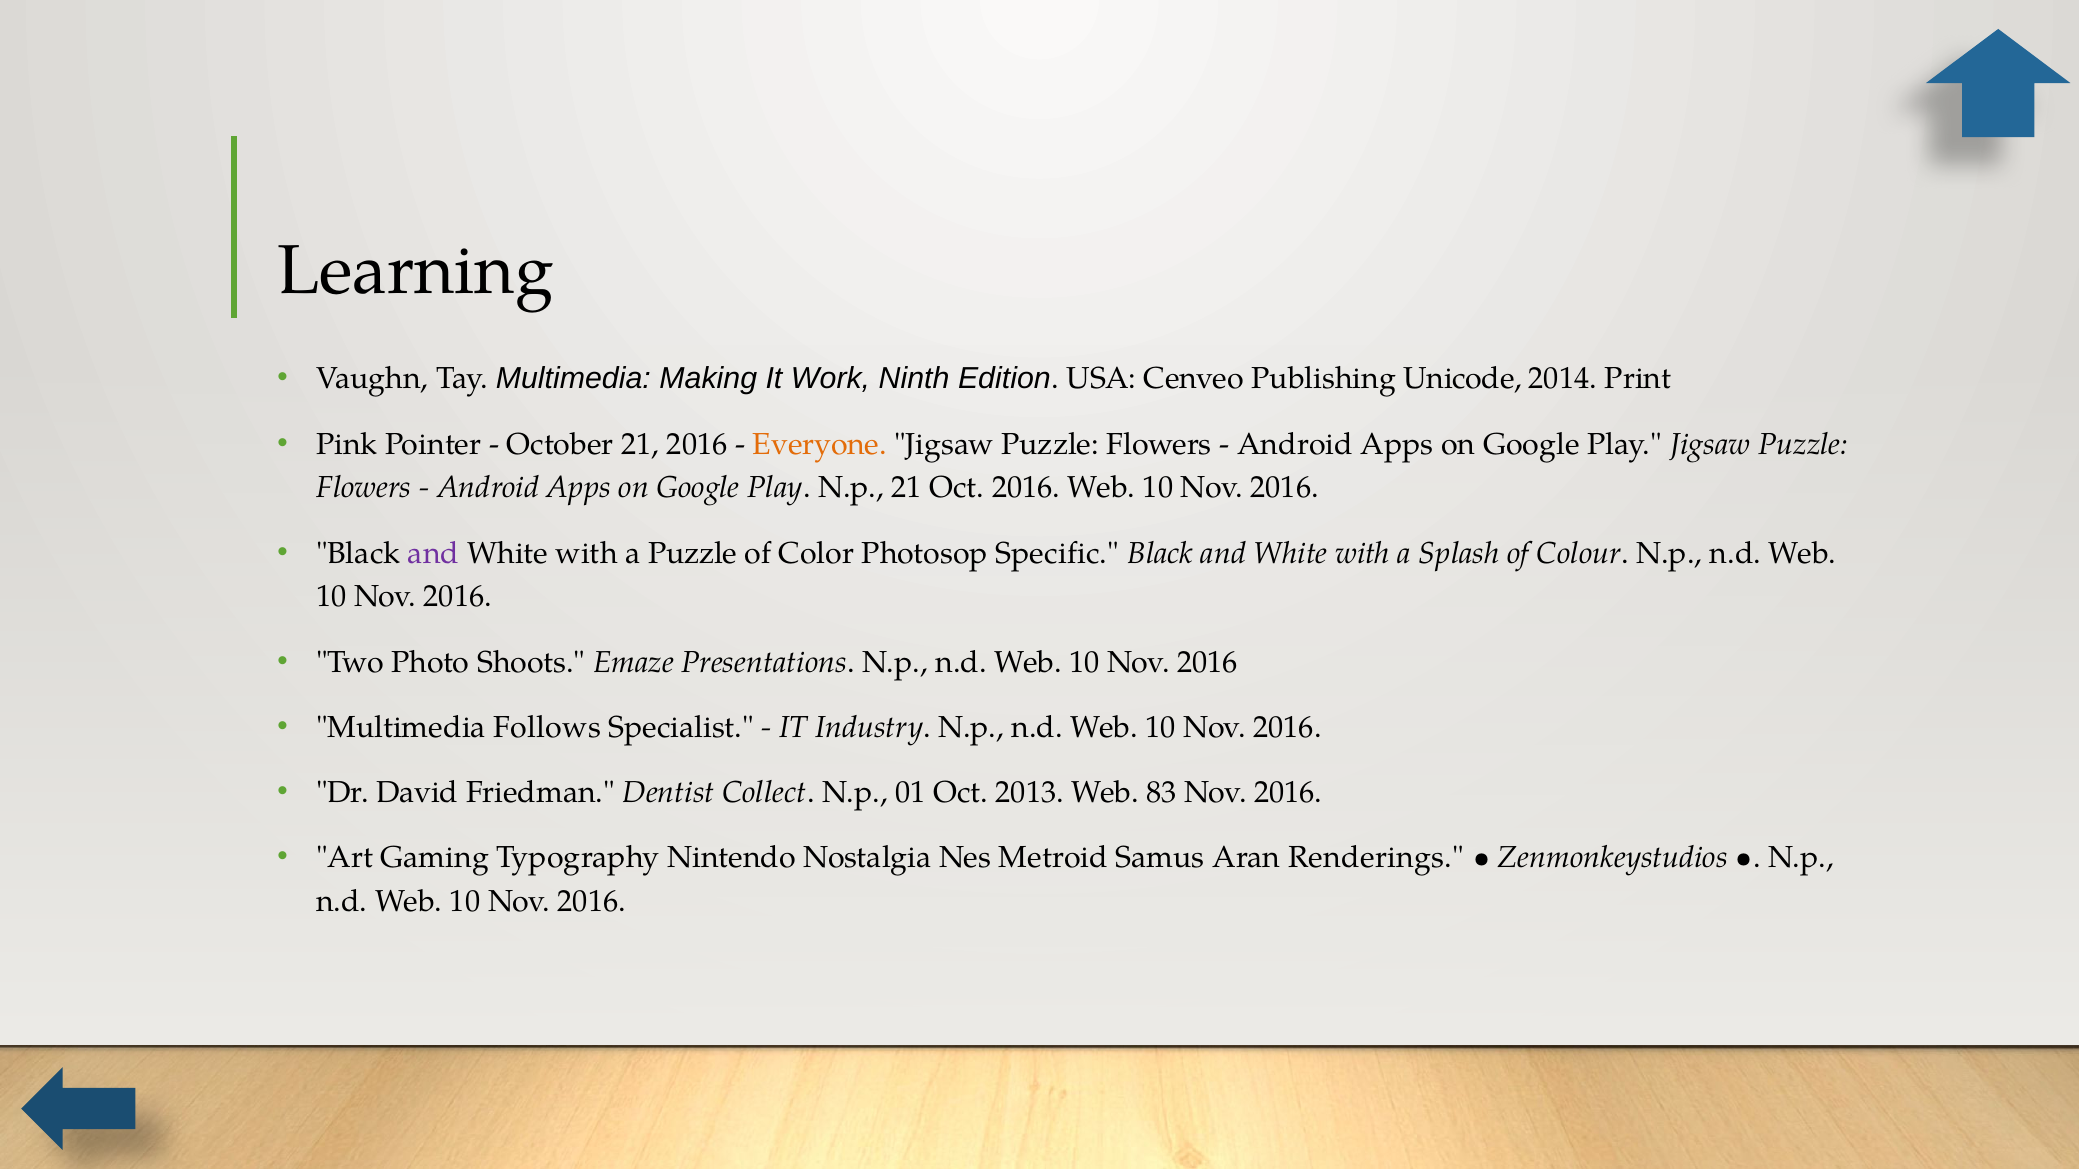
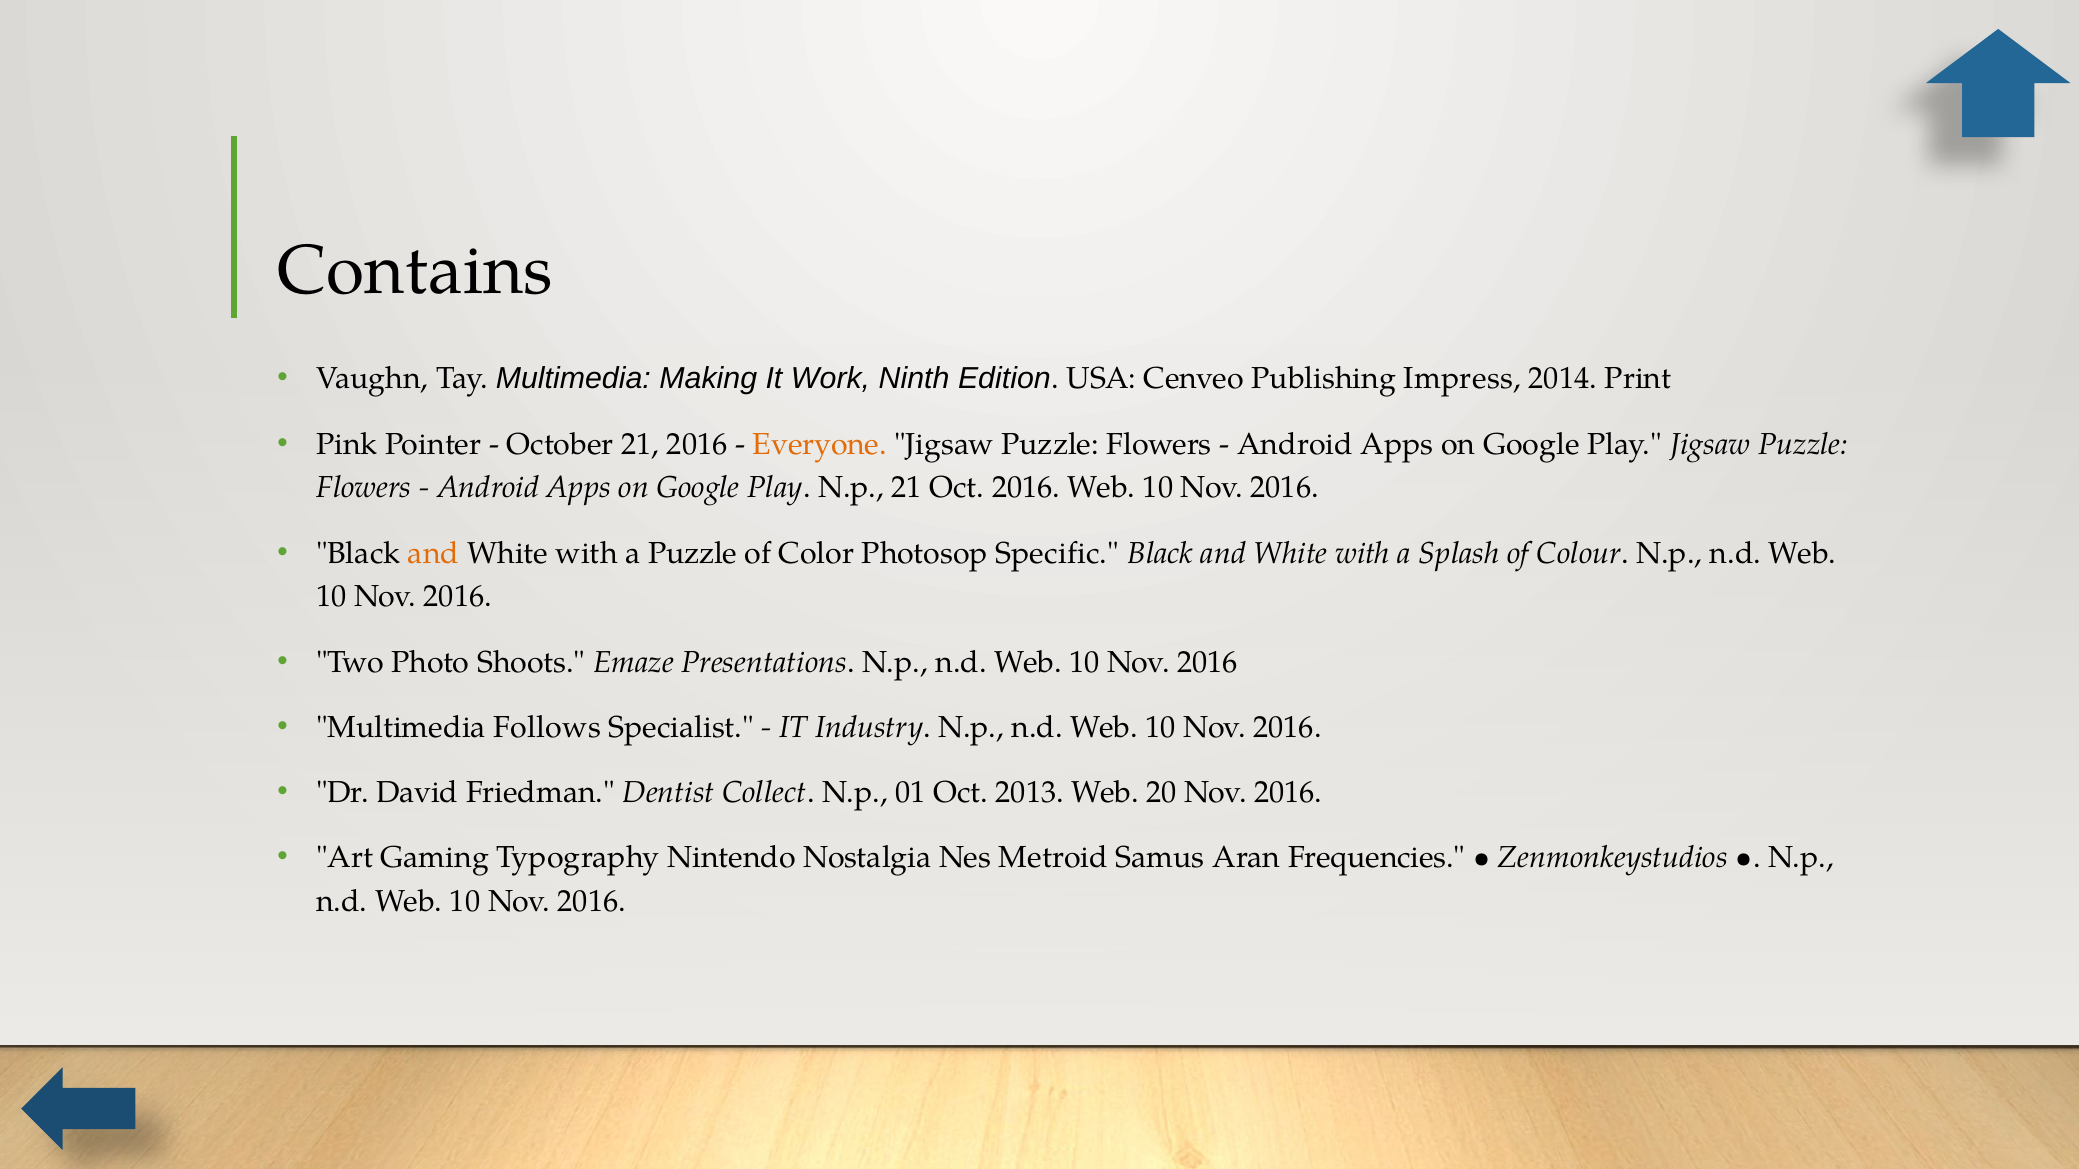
Learning: Learning -> Contains
Unicode: Unicode -> Impress
and at (434, 553) colour: purple -> orange
83: 83 -> 20
Renderings: Renderings -> Frequencies
